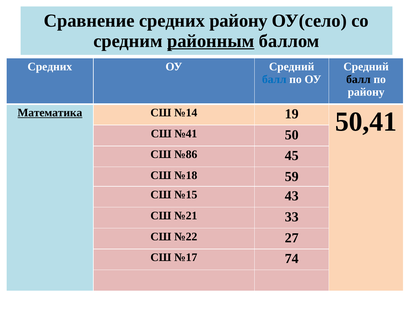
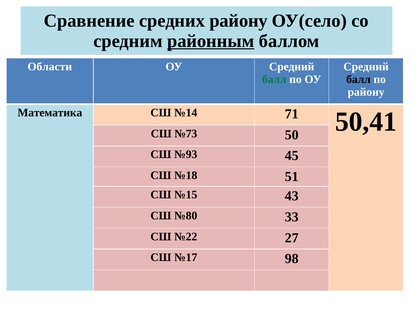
Средних at (50, 67): Средних -> Области
балл at (274, 79) colour: blue -> green
Математика underline: present -> none
19: 19 -> 71
№41: №41 -> №73
№86: №86 -> №93
59: 59 -> 51
№21: №21 -> №80
74: 74 -> 98
